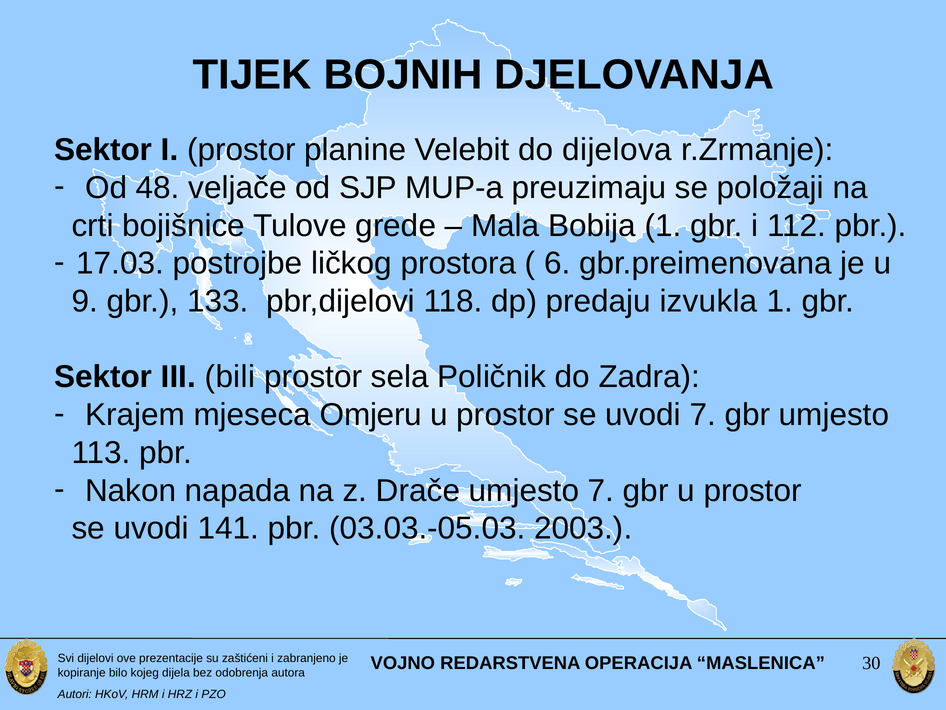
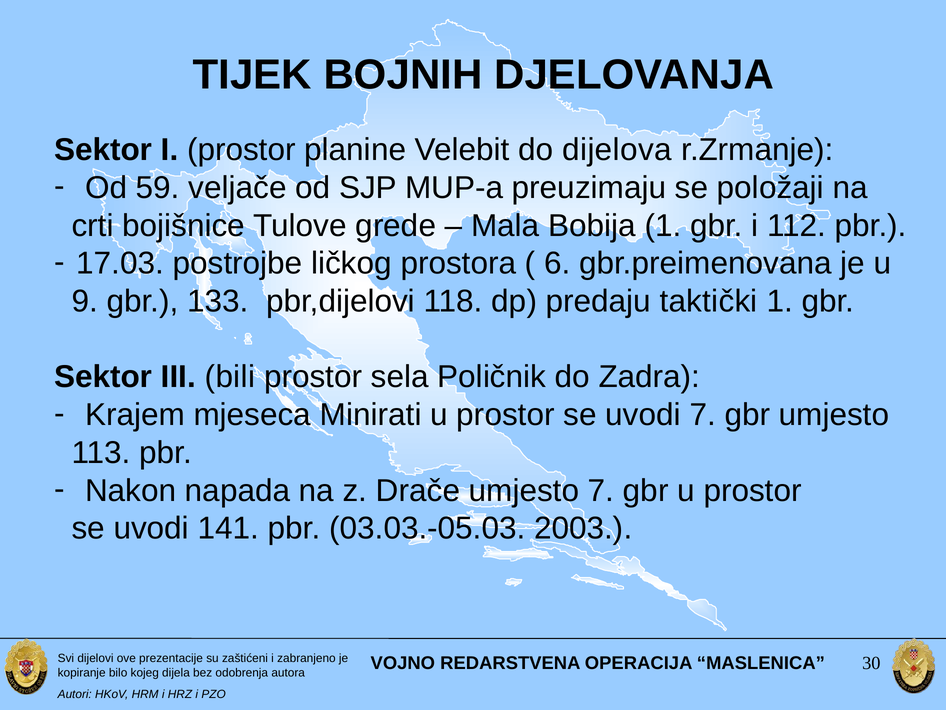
48: 48 -> 59
izvukla: izvukla -> taktički
Omjeru: Omjeru -> Minirati
